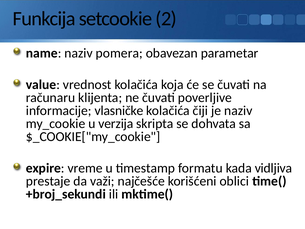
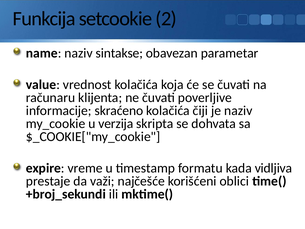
pomera: pomera -> sintakse
vlasničke: vlasničke -> skraćeno
